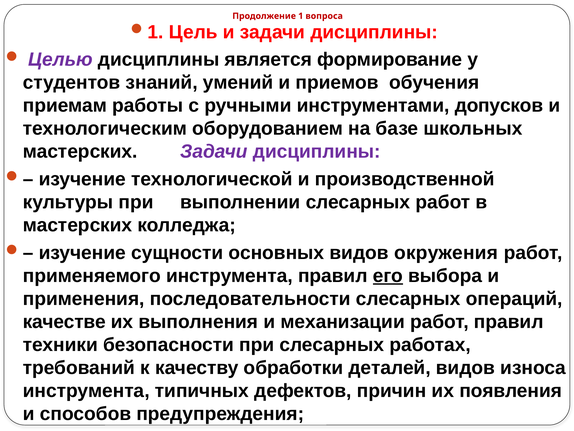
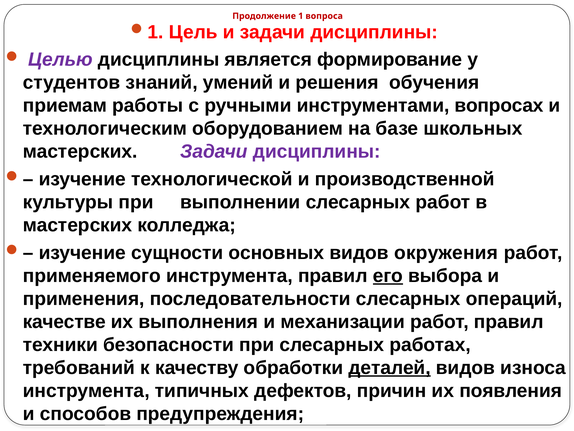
приемов: приемов -> решения
допусков: допусков -> вопросах
деталей underline: none -> present
